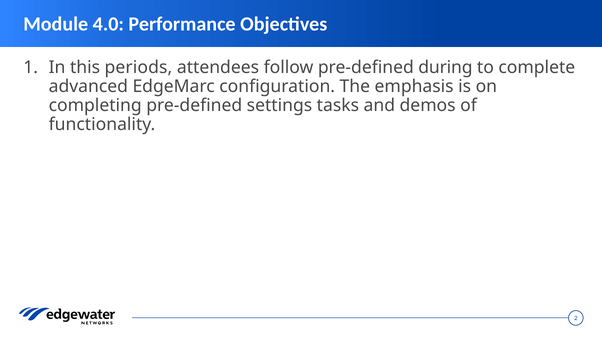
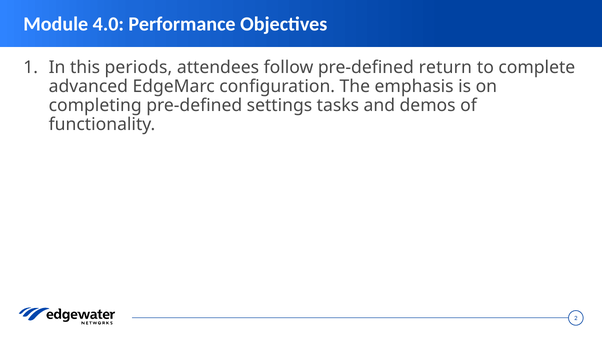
during: during -> return
